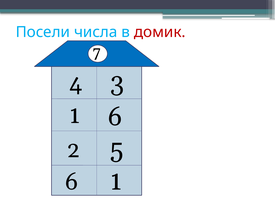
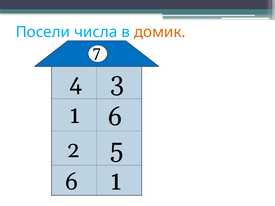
домик colour: red -> orange
